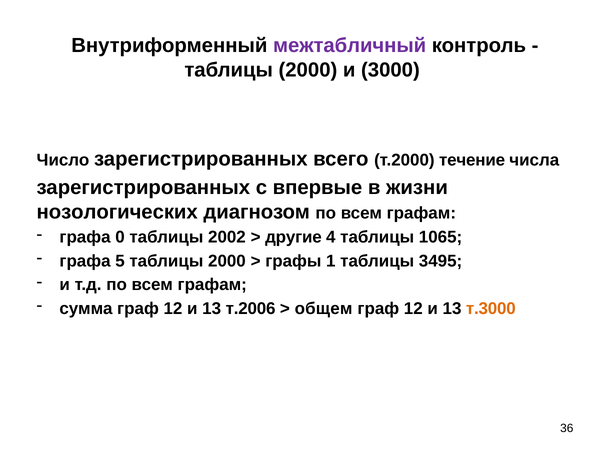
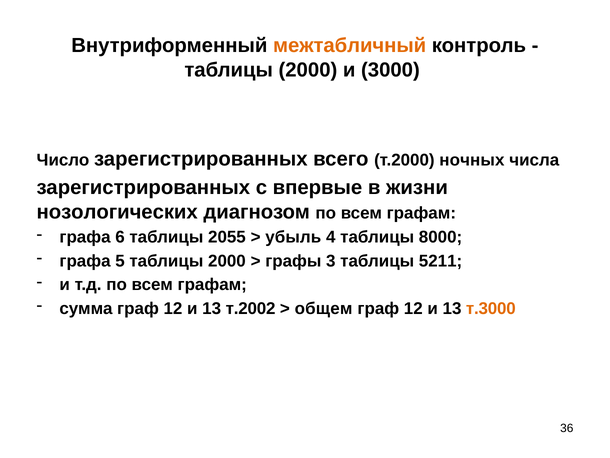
межтабличный colour: purple -> orange
течение: течение -> ночных
0: 0 -> 6
2002: 2002 -> 2055
другие: другие -> убыль
1065: 1065 -> 8000
1: 1 -> 3
3495: 3495 -> 5211
т.2006: т.2006 -> т.2002
